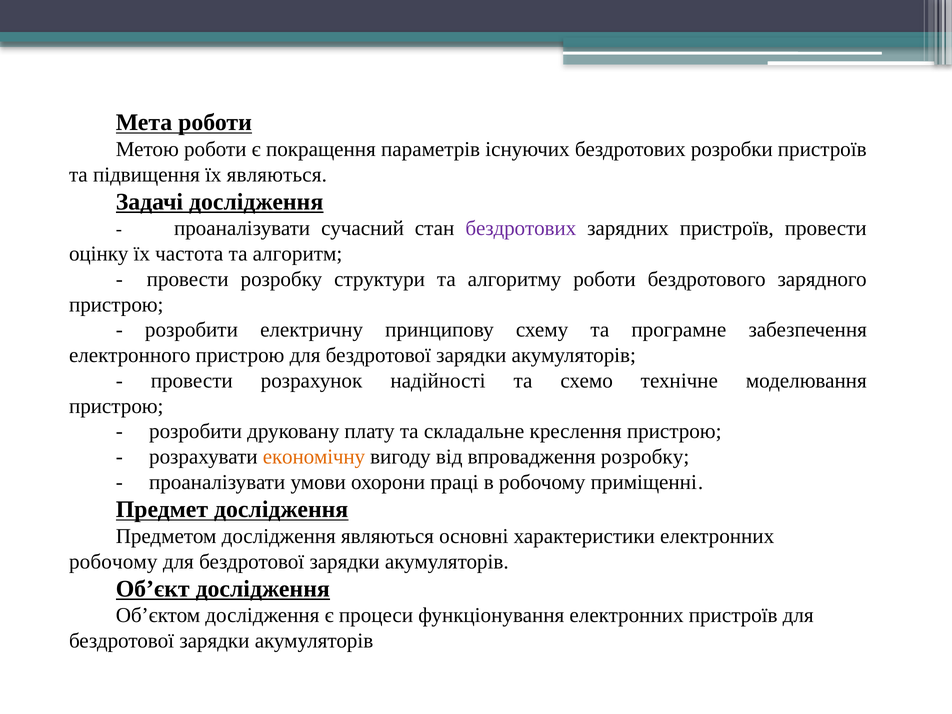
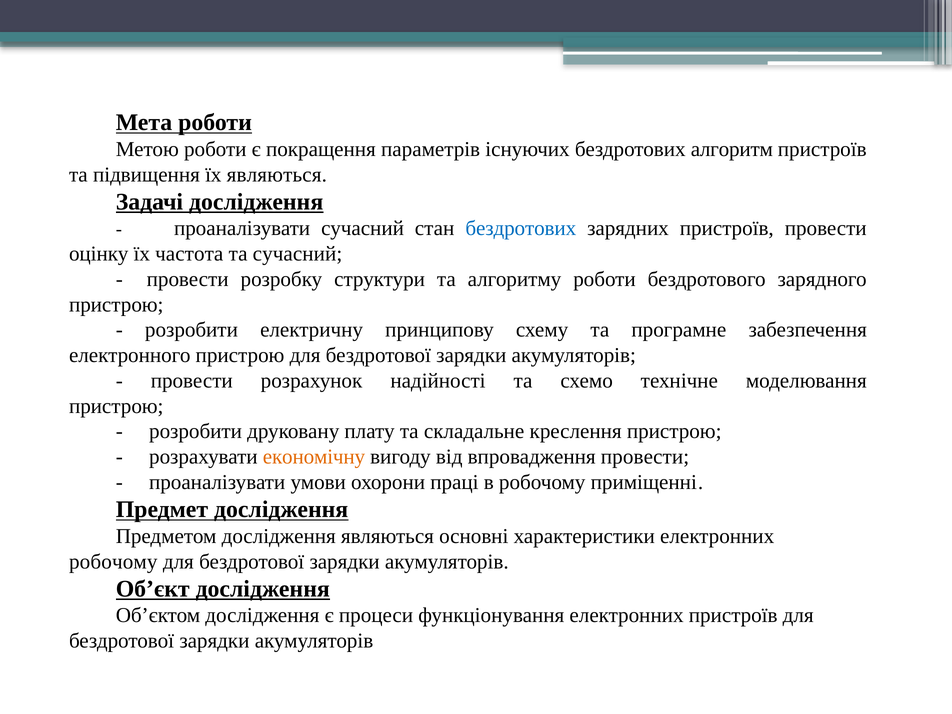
розробки: розробки -> алгоритм
бездротових at (521, 229) colour: purple -> blue
та алгоритм: алгоритм -> сучасний
впровадження розробку: розробку -> провести
